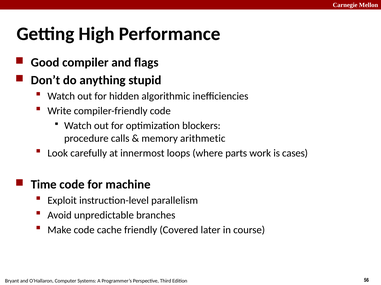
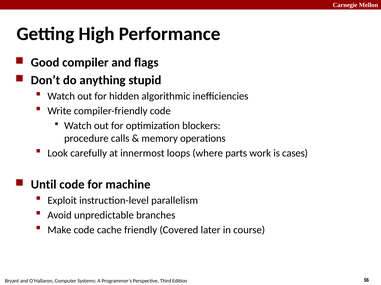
arithmetic: arithmetic -> operations
Time: Time -> Until
